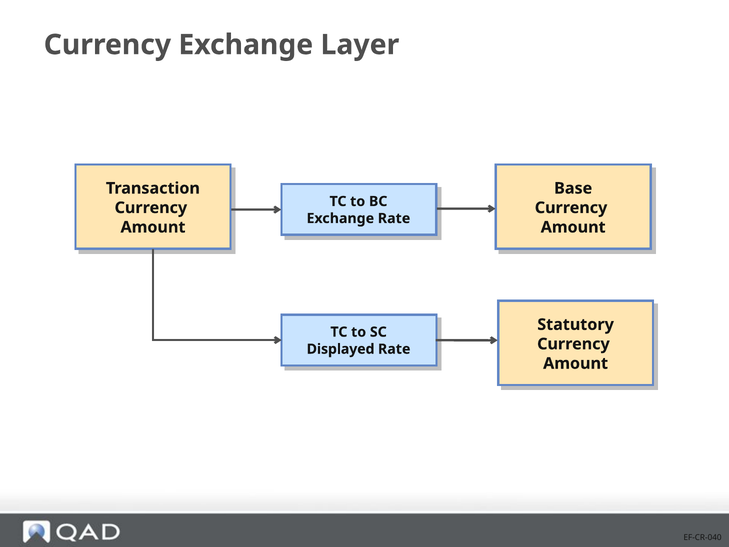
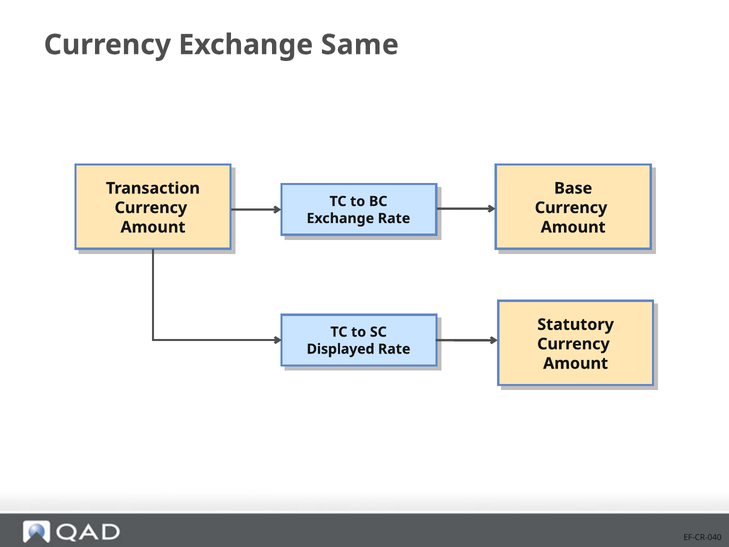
Layer: Layer -> Same
